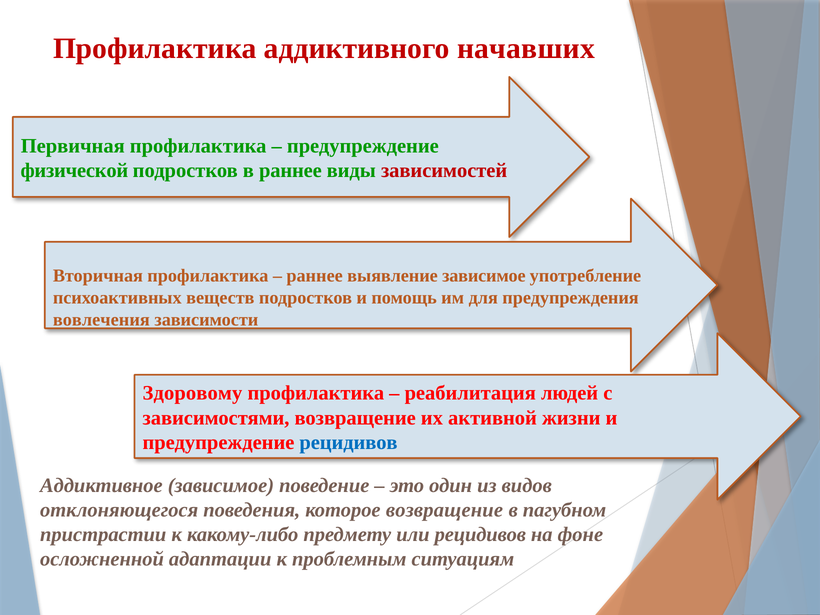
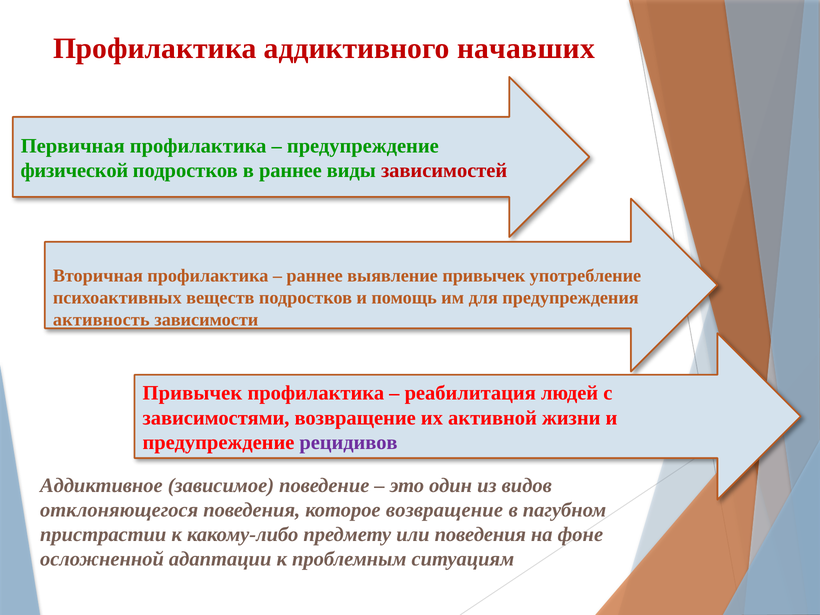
выявление зависимое: зависимое -> привычек
вовлечения: вовлечения -> активность
Здоровому at (192, 393): Здоровому -> Привычек
рецидивов at (349, 442) colour: blue -> purple
или рецидивов: рецидивов -> поведения
